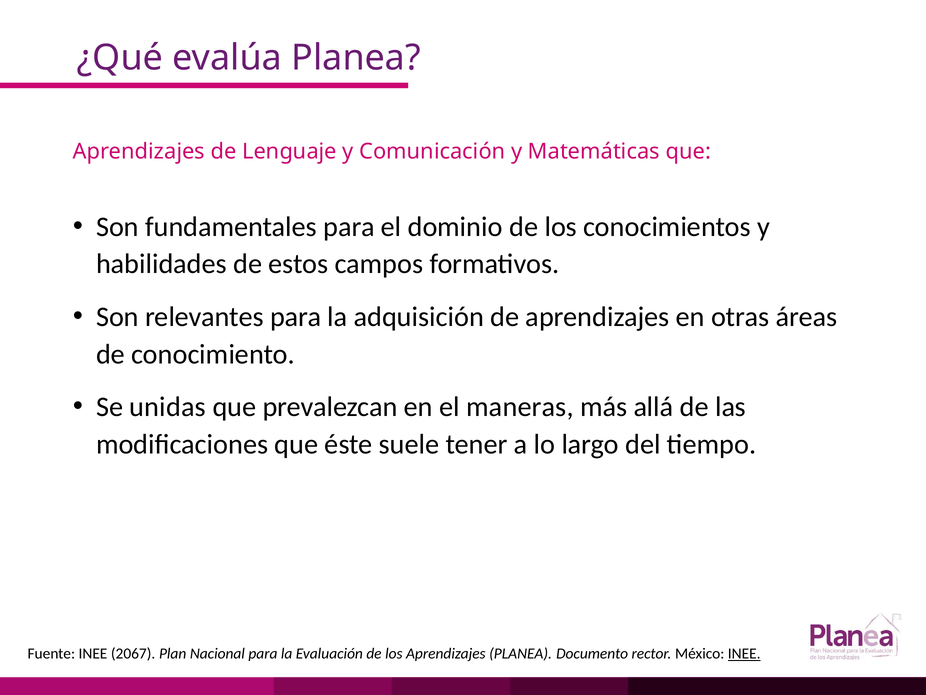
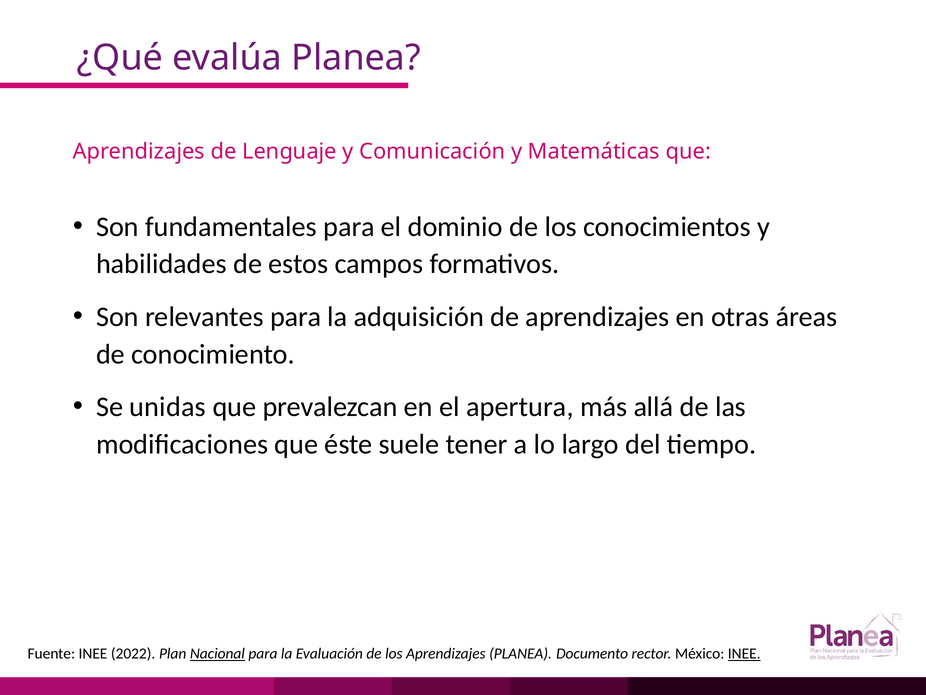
maneras: maneras -> apertura
2067: 2067 -> 2022
Nacional underline: none -> present
